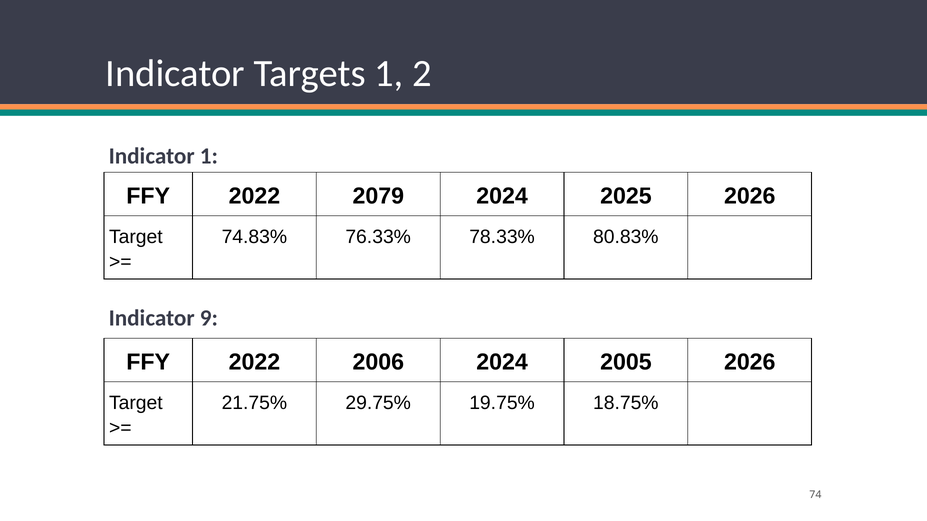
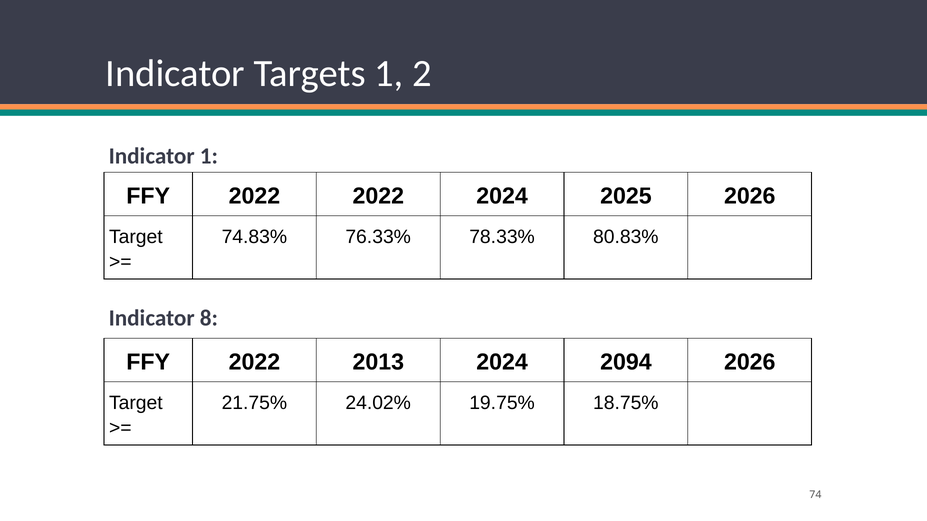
2022 2079: 2079 -> 2022
9: 9 -> 8
2006: 2006 -> 2013
2005: 2005 -> 2094
29.75%: 29.75% -> 24.02%
